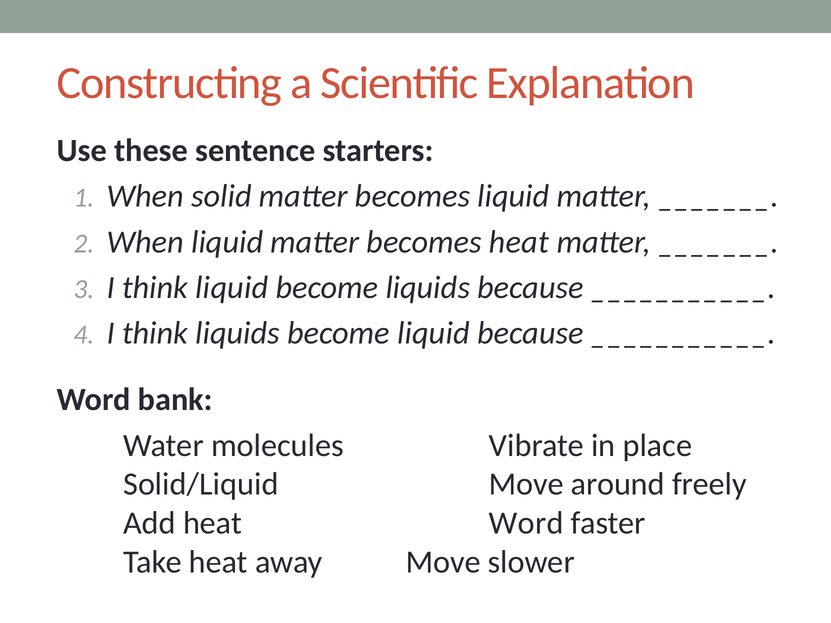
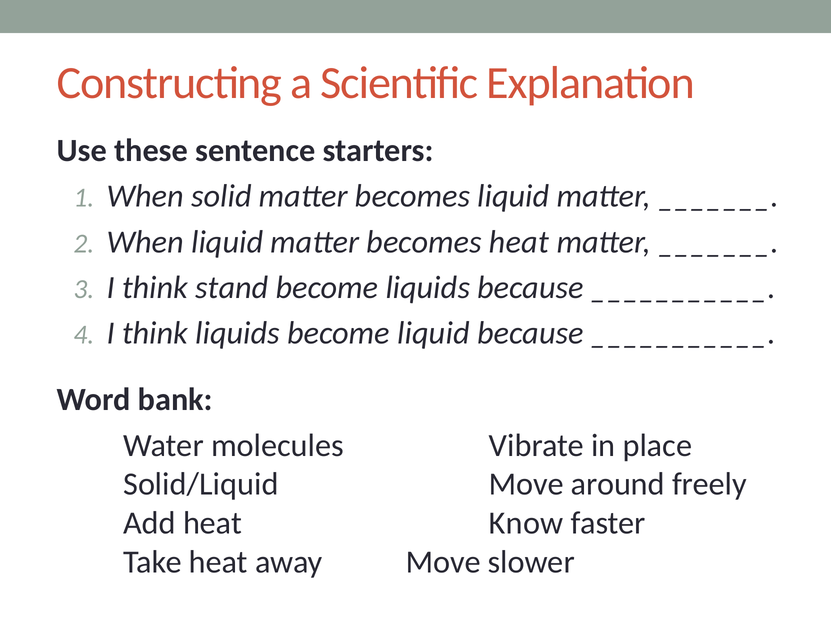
think liquid: liquid -> stand
heat Word: Word -> Know
